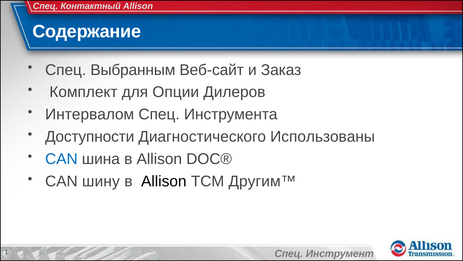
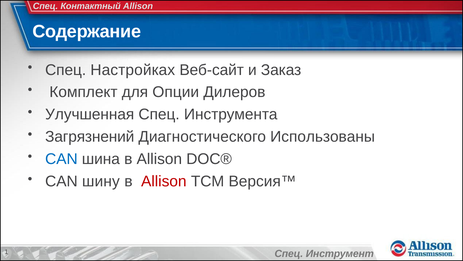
Выбранным: Выбранным -> Настройках
Интервалом: Интервалом -> Улучшенная
Доступности: Доступности -> Загрязнений
Allison at (164, 181) colour: black -> red
Другим™: Другим™ -> Версия™
